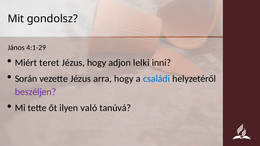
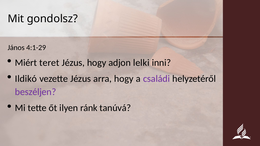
Során: Során -> Ildikó
családi colour: blue -> purple
való: való -> ránk
